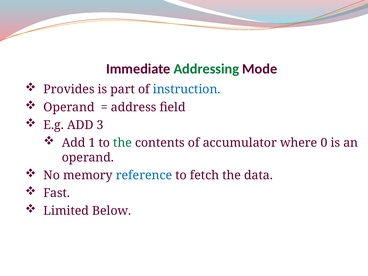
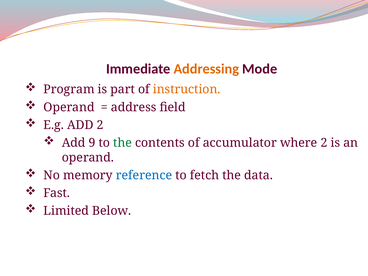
Addressing colour: green -> orange
Provides: Provides -> Program
instruction colour: blue -> orange
ADD 3: 3 -> 2
1: 1 -> 9
where 0: 0 -> 2
